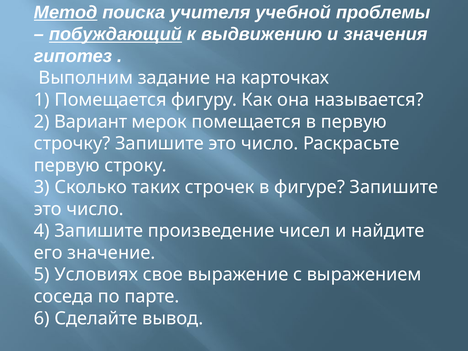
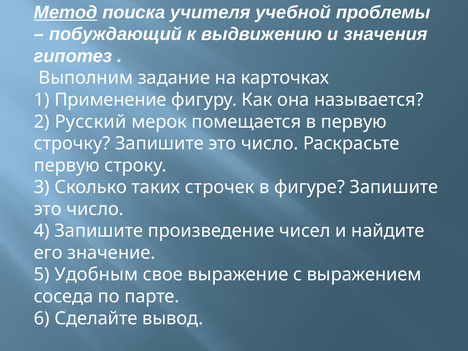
побуждающий underline: present -> none
1 Помещается: Помещается -> Применение
Вариант: Вариант -> Русский
Условиях: Условиях -> Удобным
